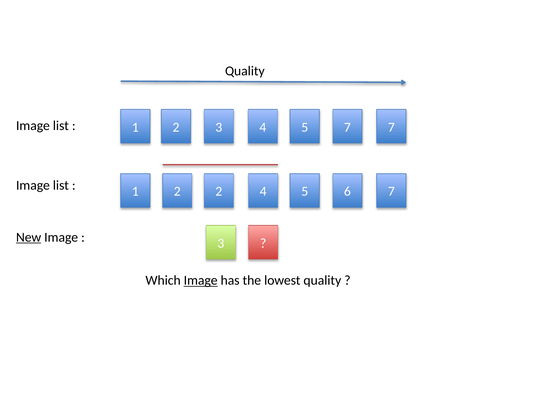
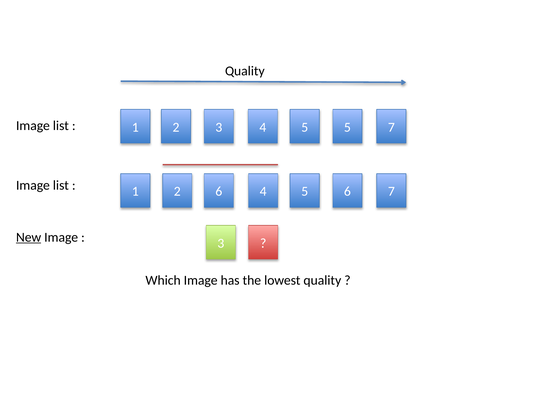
5 7: 7 -> 5
2 at (219, 191): 2 -> 6
Image at (201, 280) underline: present -> none
